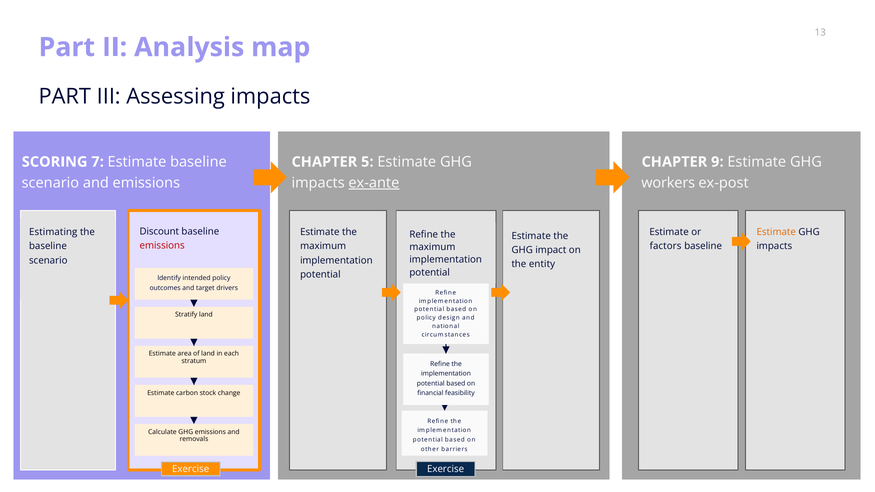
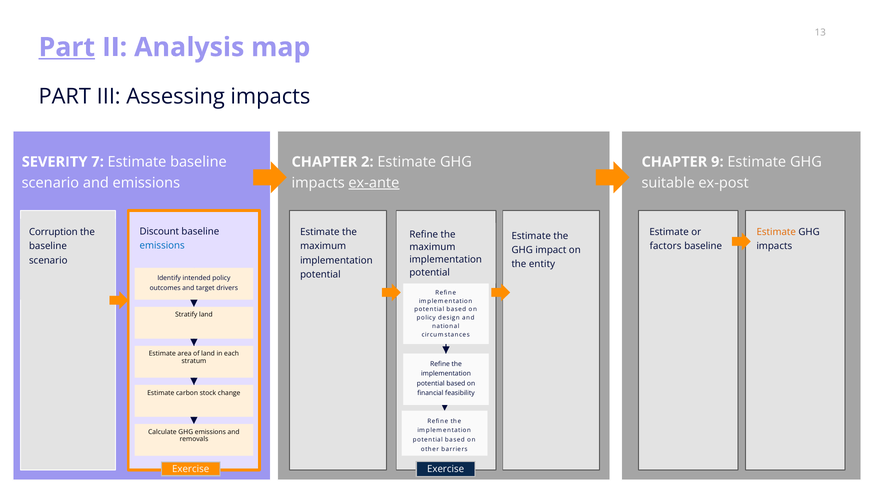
Part at (67, 47) underline: none -> present
SCORING: SCORING -> SEVERITY
5: 5 -> 2
workers: workers -> suitable
Estimating: Estimating -> Corruption
emissions at (162, 246) colour: red -> blue
